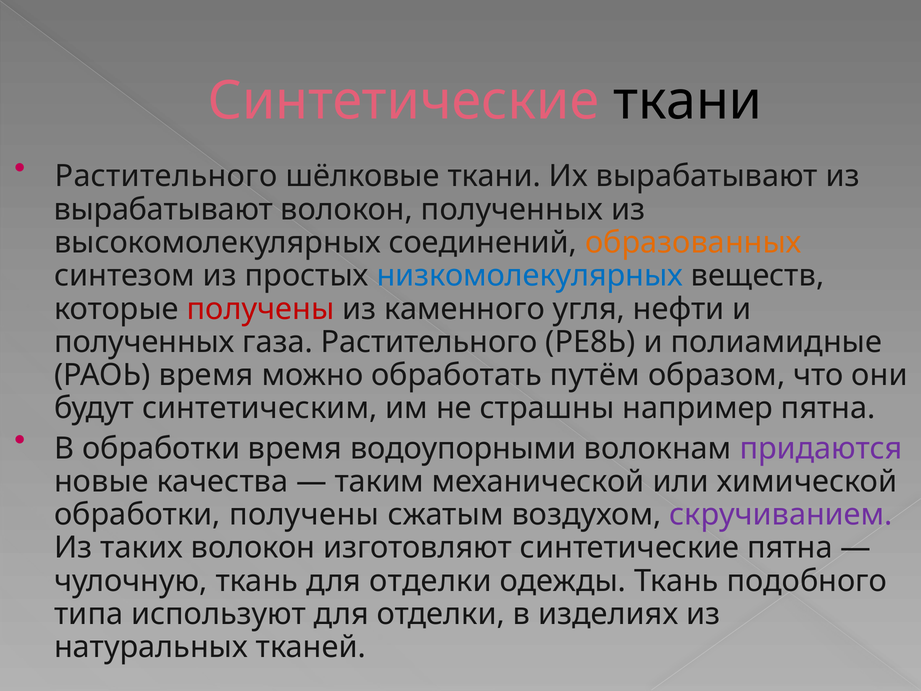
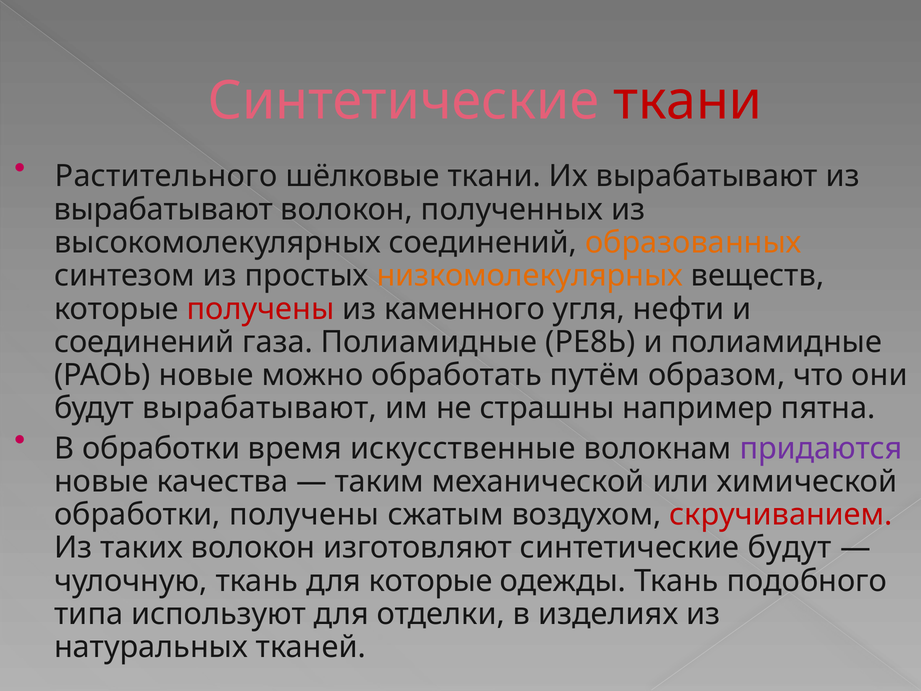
ткани at (688, 101) colour: black -> red
низкомолекулярных colour: blue -> orange
полученных at (144, 342): полученных -> соединений
газа Растительного: Растительного -> Полиамидные
РАОЬ время: время -> новые
будут синтетическим: синтетическим -> вырабатывают
водоупорными: водоупорными -> искусственные
скручиванием colour: purple -> red
синтетические пятна: пятна -> будут
ткань для отделки: отделки -> которые
